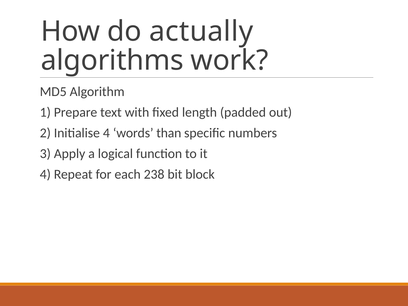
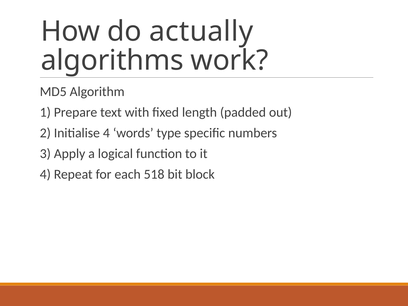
than: than -> type
238: 238 -> 518
